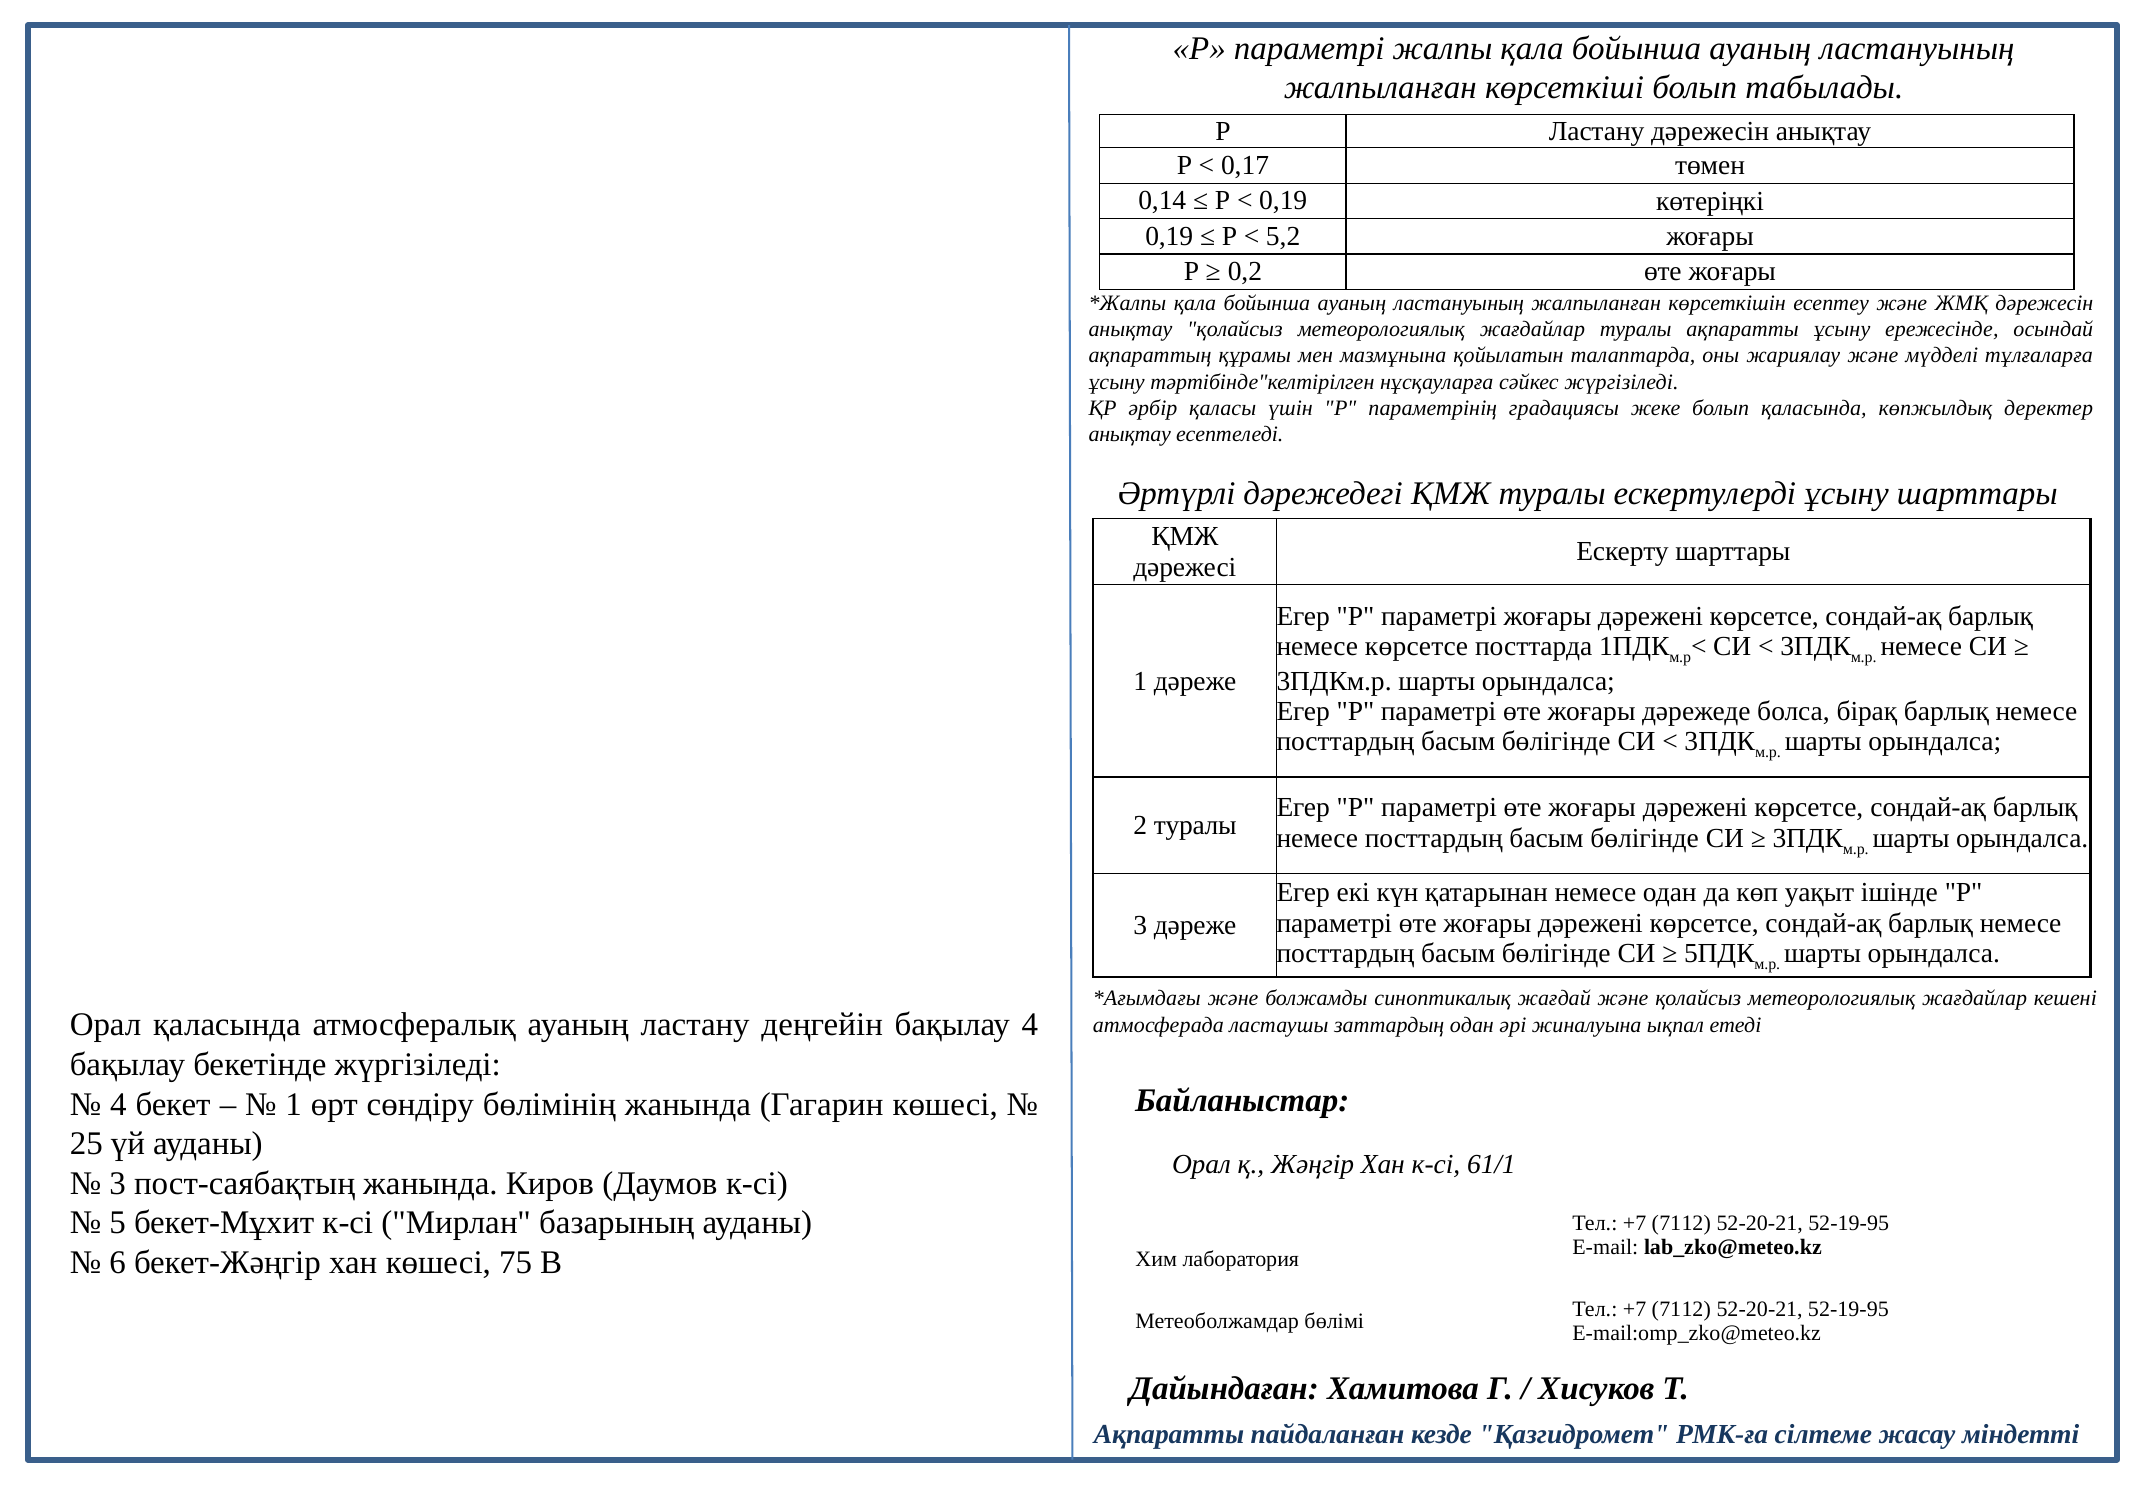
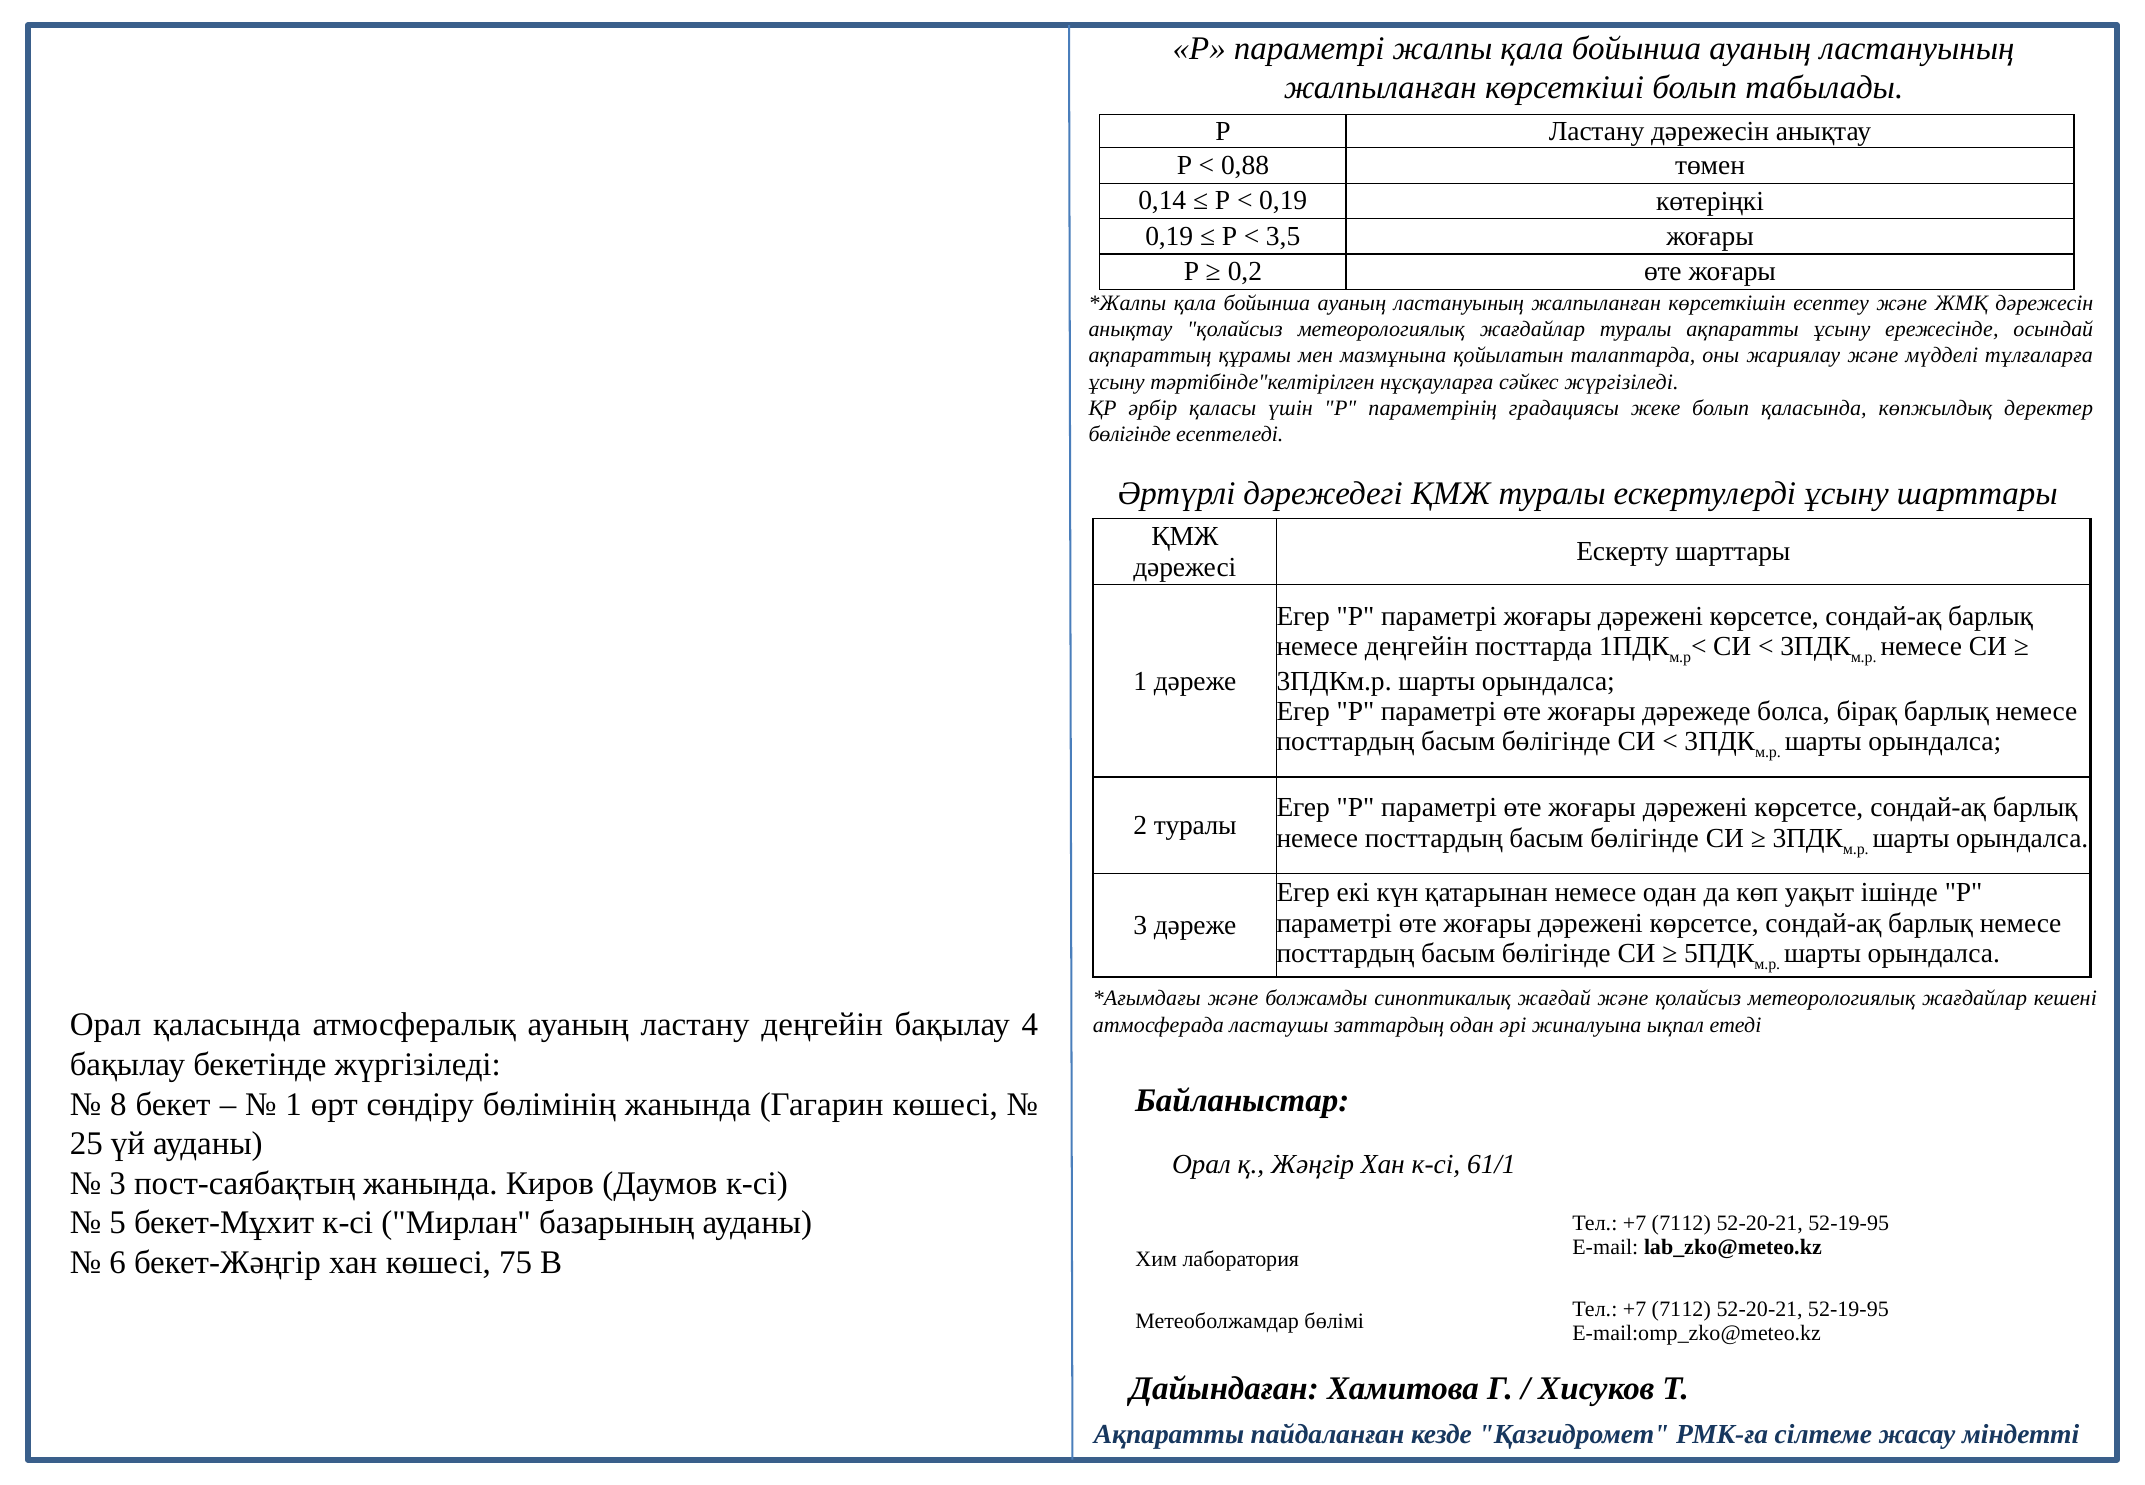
0,17: 0,17 -> 0,88
5,2: 5,2 -> 3,5
анықтау at (1130, 435): анықтау -> бөлігінде
немесе көрсетсе: көрсетсе -> деңгейін
4 at (118, 1104): 4 -> 8
